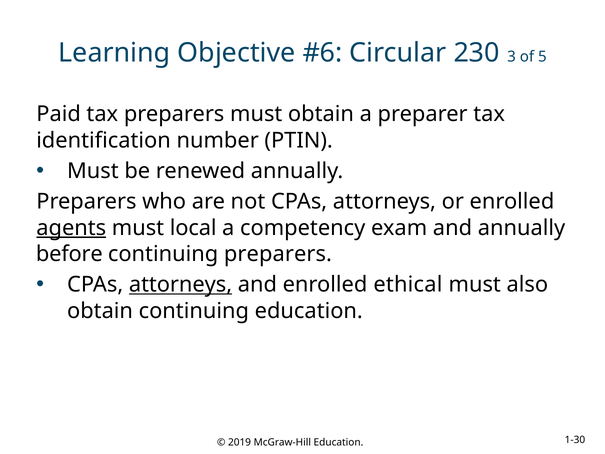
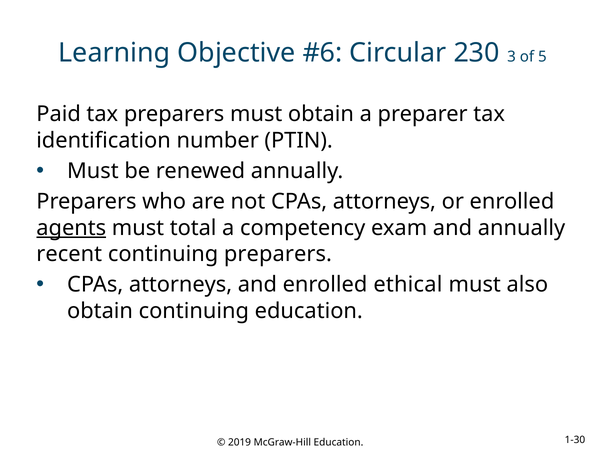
local: local -> total
before: before -> recent
attorneys at (181, 284) underline: present -> none
